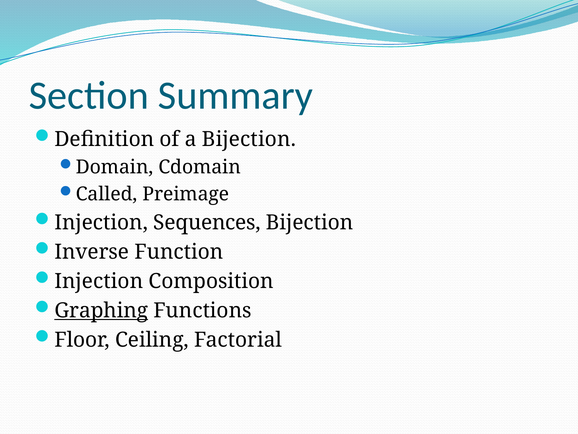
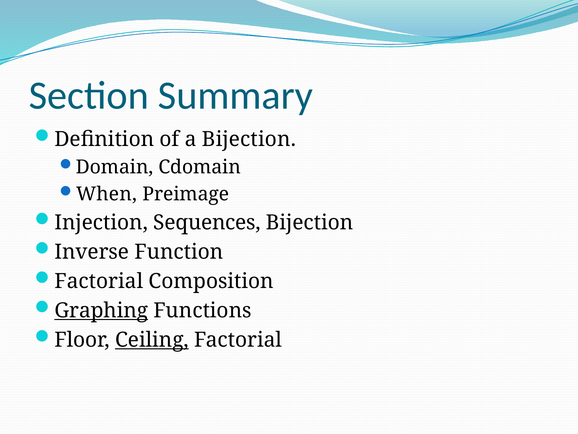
Called: Called -> When
Injection at (99, 281): Injection -> Factorial
Ceiling underline: none -> present
